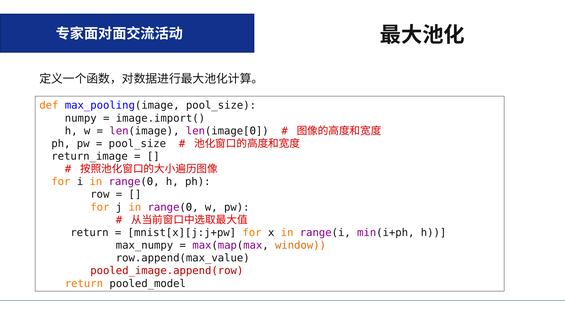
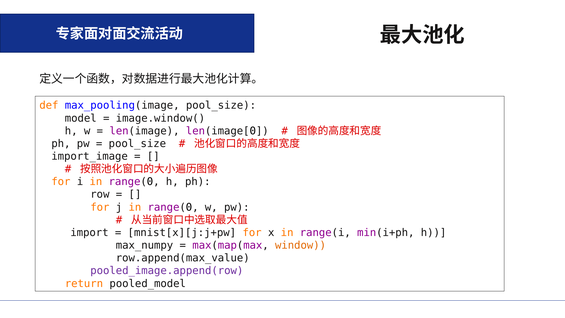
numpy: numpy -> model
image.import(: image.import( -> image.window(
return_image: return_image -> import_image
return at (89, 233): return -> import
pooled_image.append(row colour: red -> purple
